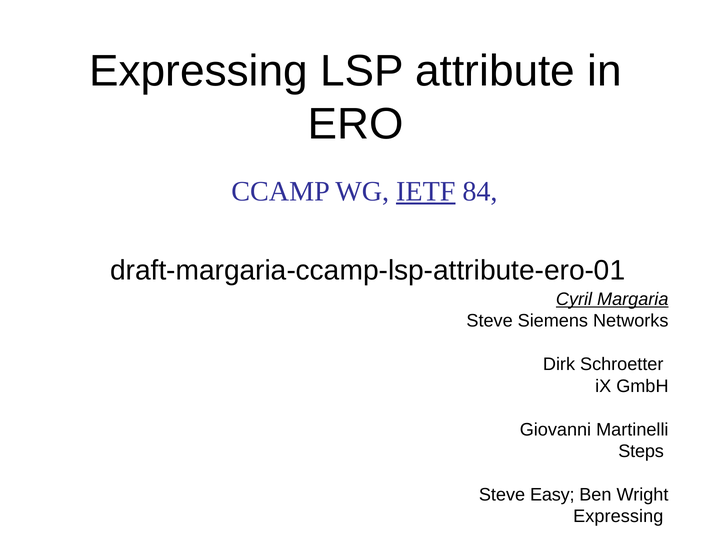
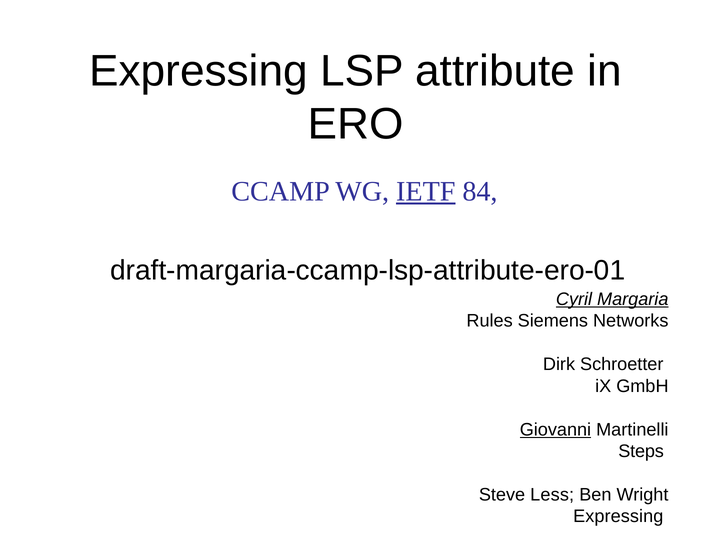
Steve at (490, 321): Steve -> Rules
Giovanni underline: none -> present
Easy: Easy -> Less
